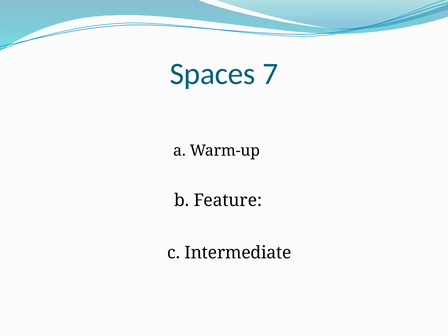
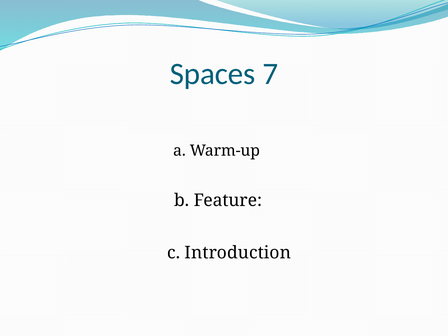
Intermediate: Intermediate -> Introduction
